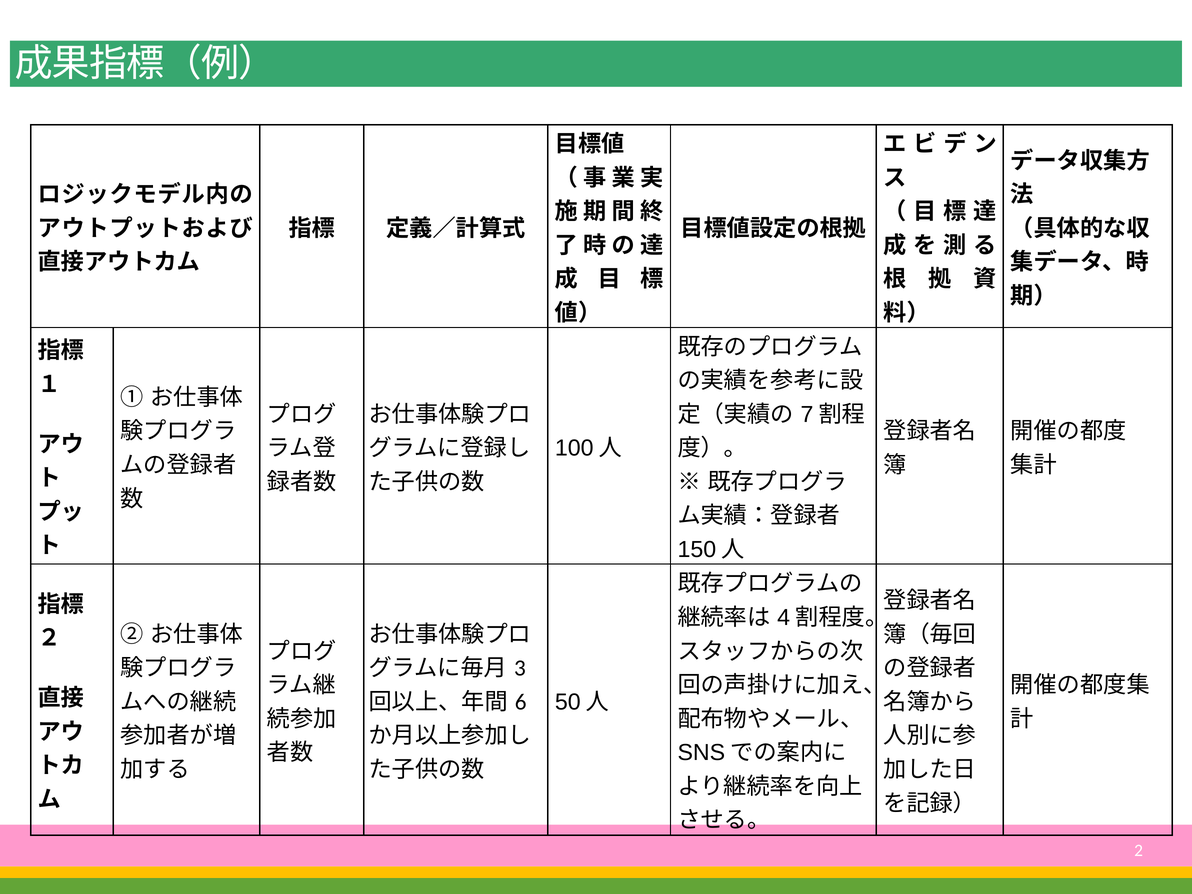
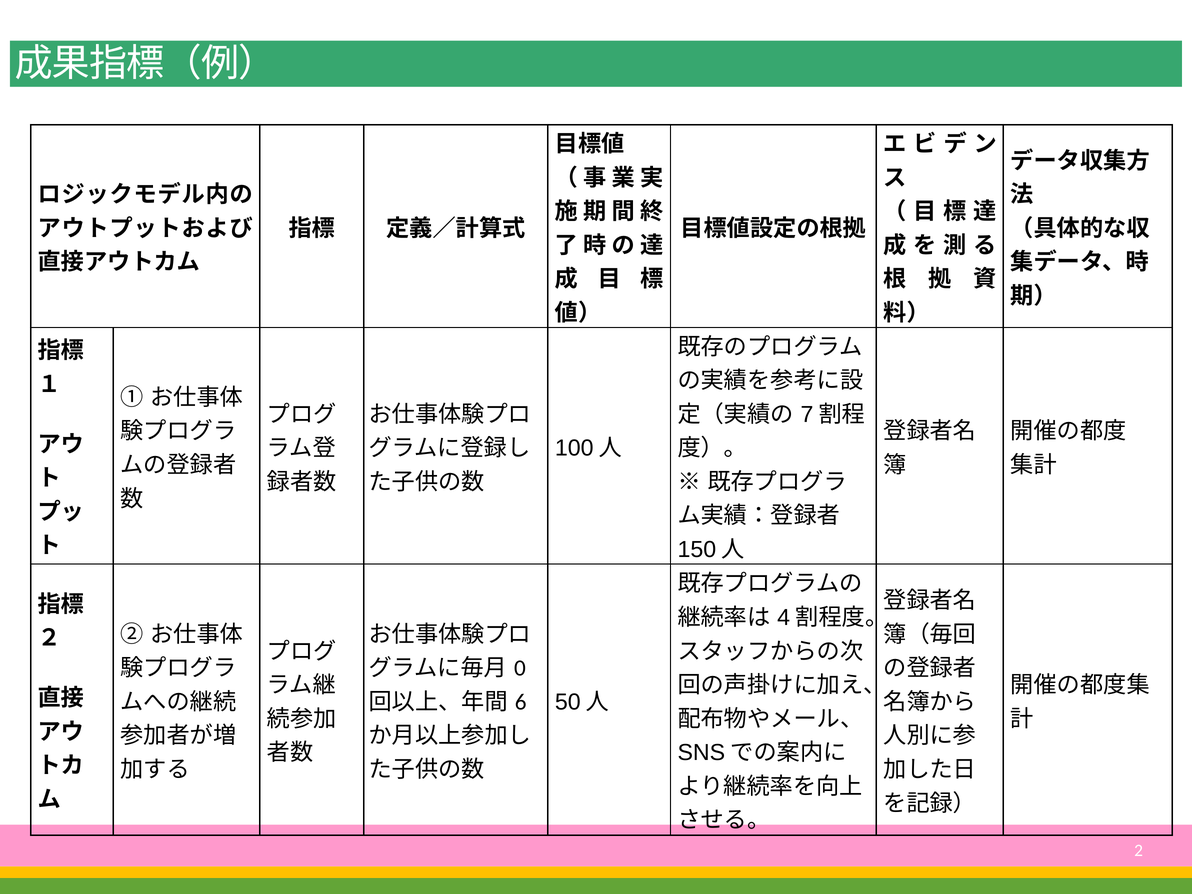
3: 3 -> 0
